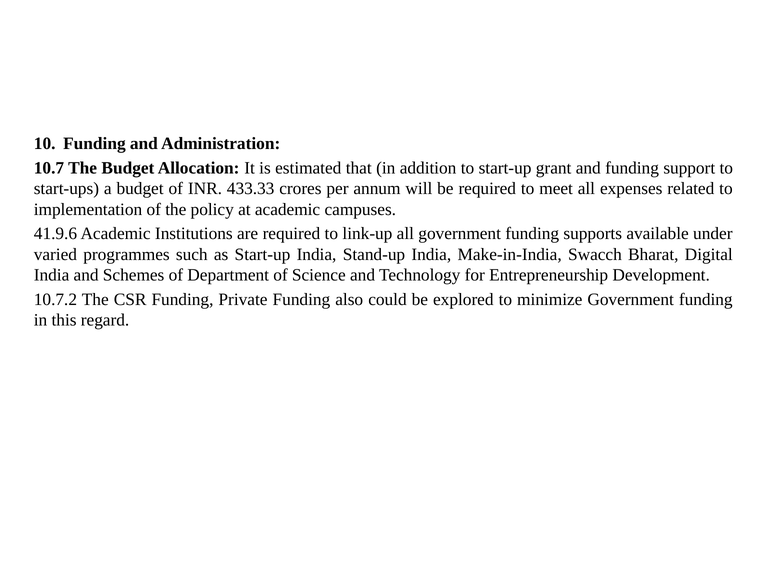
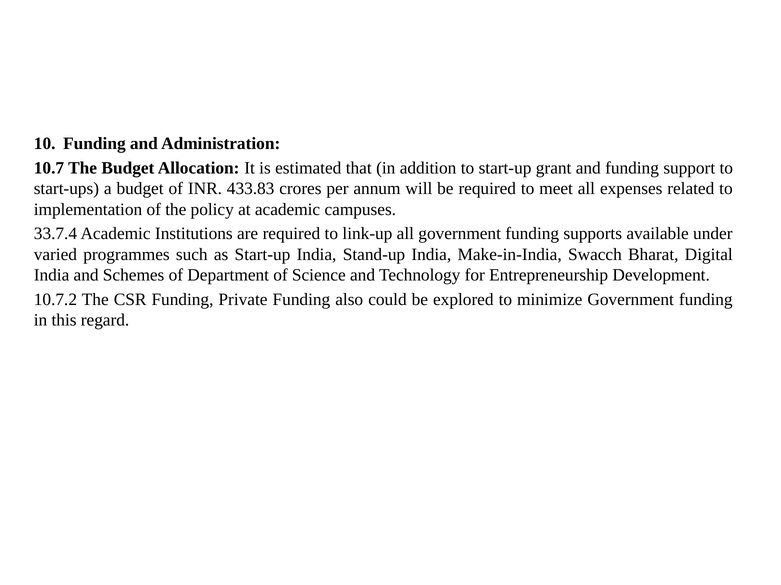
433.33: 433.33 -> 433.83
41.9.6: 41.9.6 -> 33.7.4
